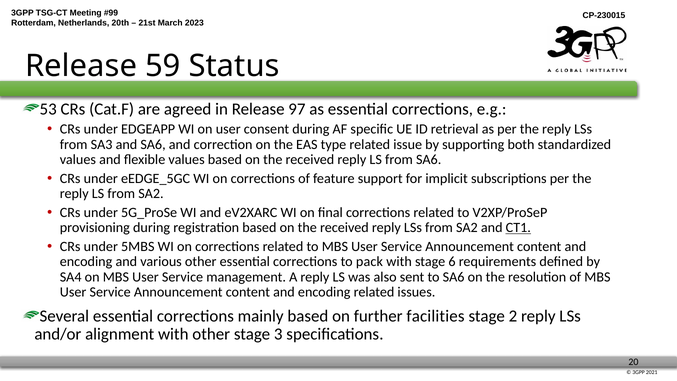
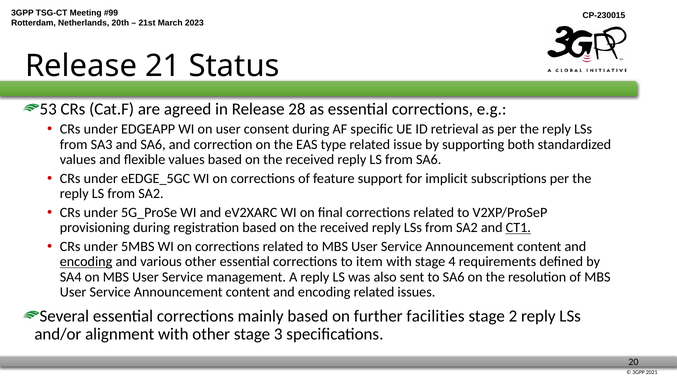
59: 59 -> 21
97: 97 -> 28
encoding at (86, 262) underline: none -> present
pack: pack -> item
6: 6 -> 4
